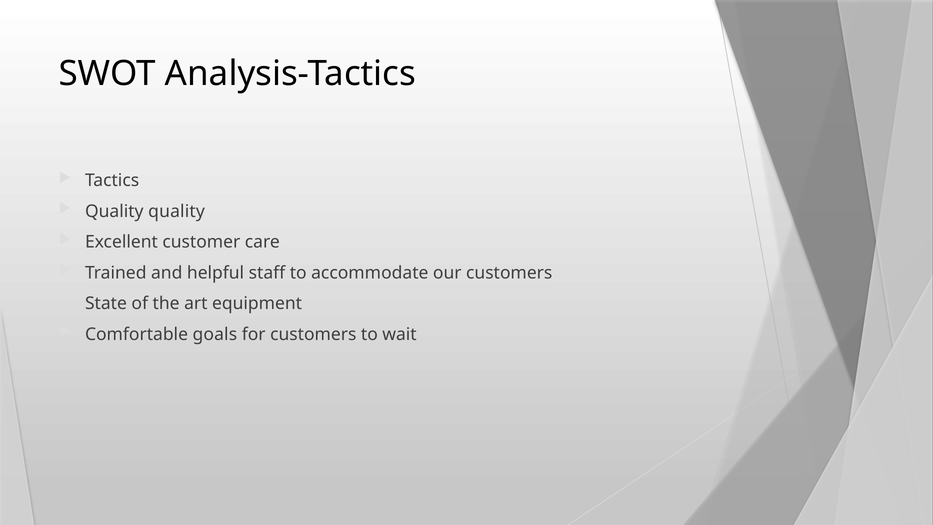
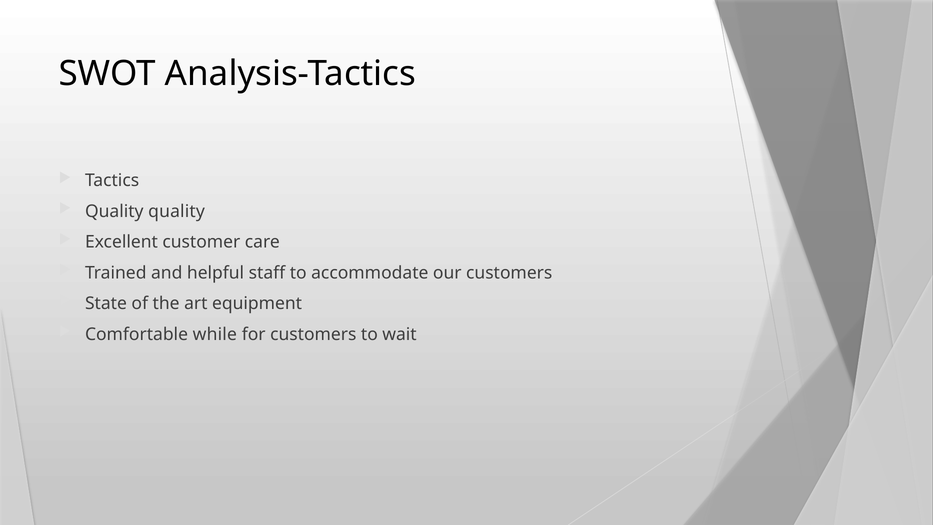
goals: goals -> while
